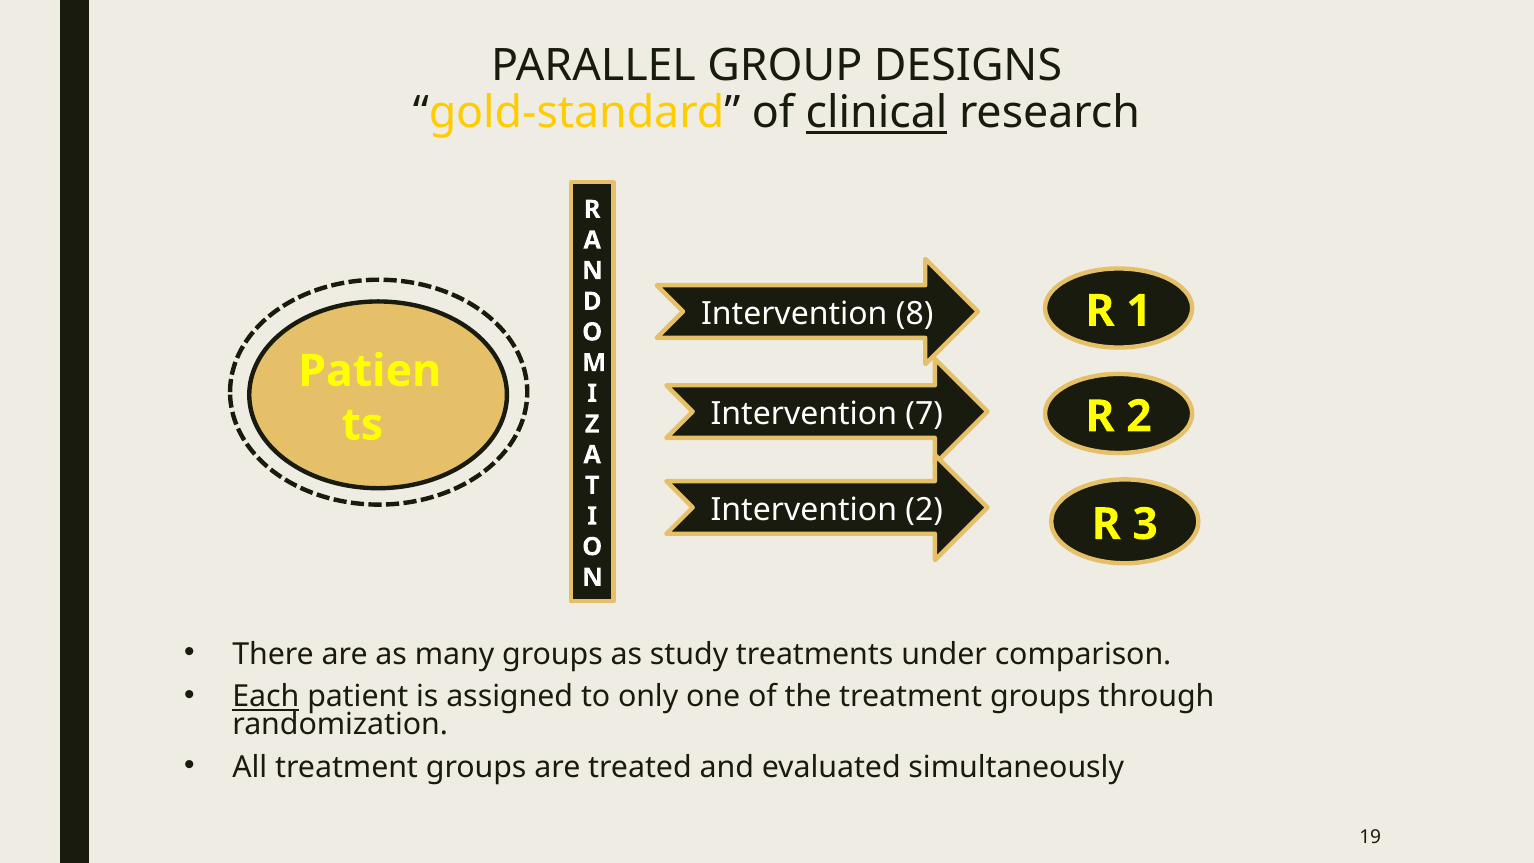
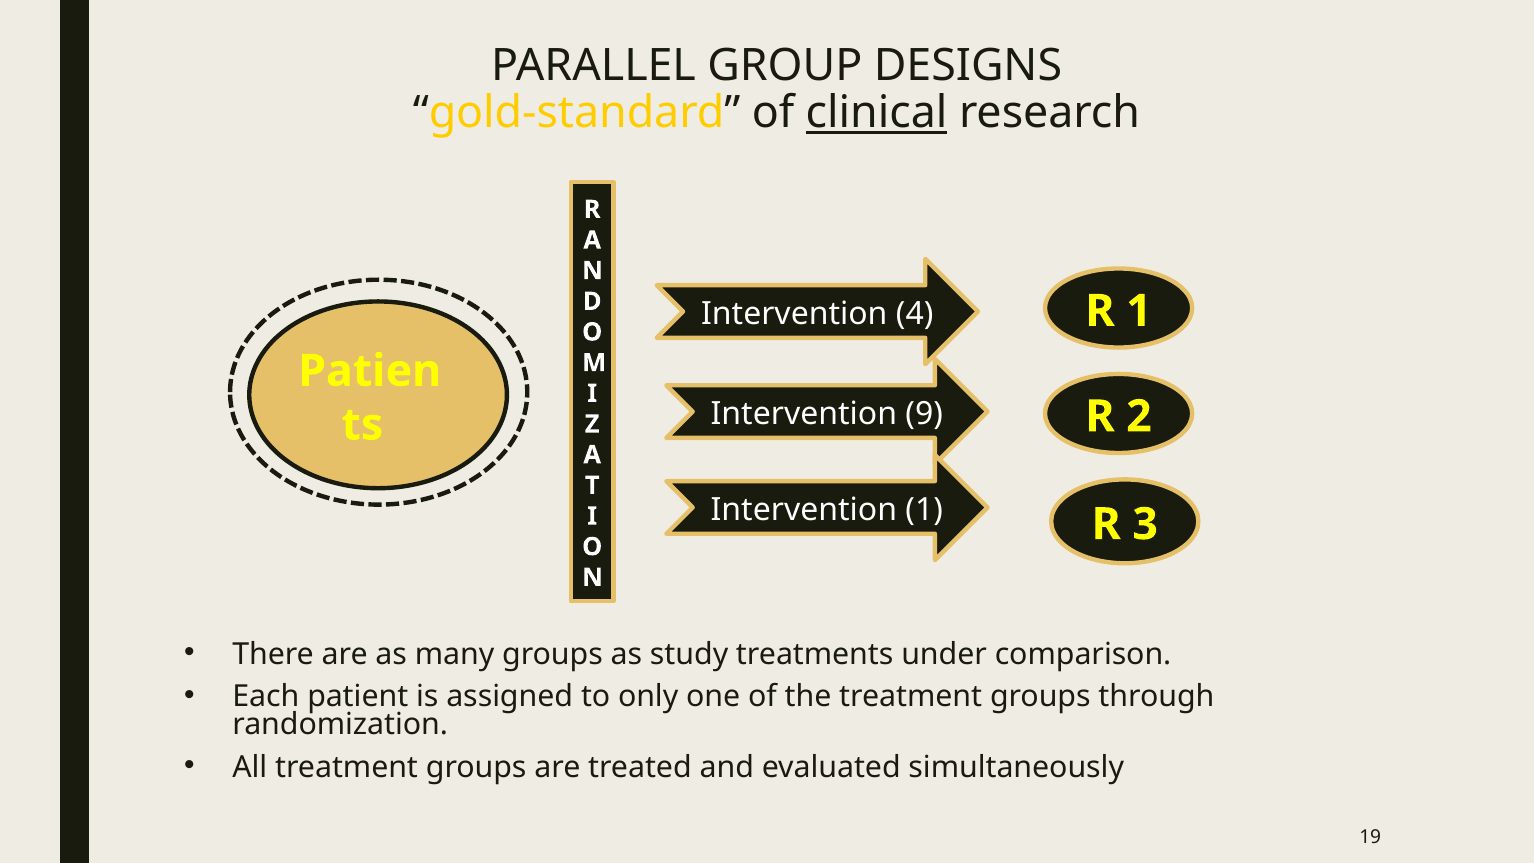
8: 8 -> 4
7: 7 -> 9
Intervention 2: 2 -> 1
Each underline: present -> none
